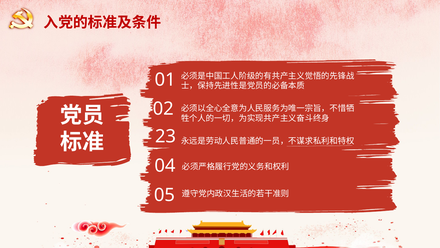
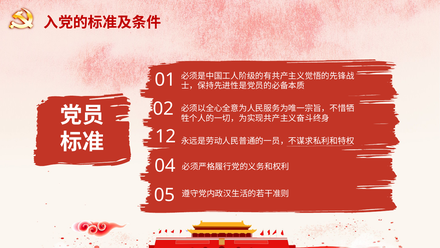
23: 23 -> 12
